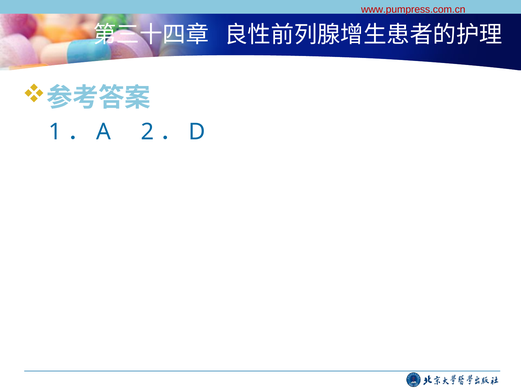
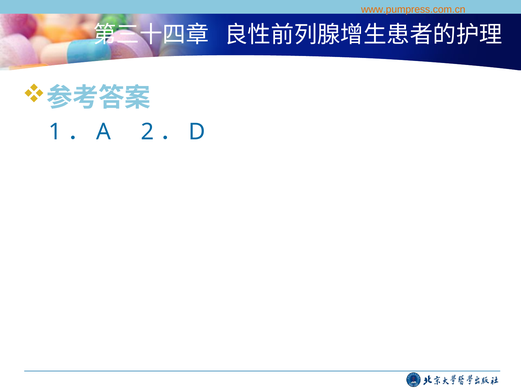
www.pumpress.com.cn colour: red -> orange
